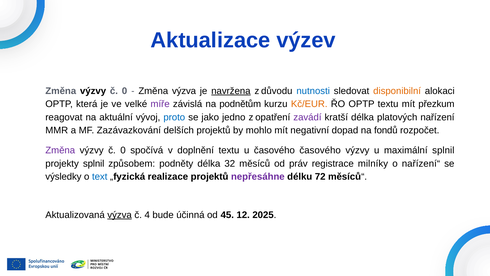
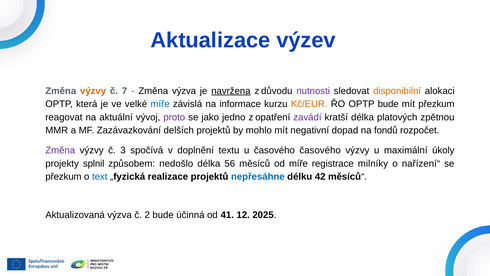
výzvy at (93, 91) colour: black -> orange
0 at (125, 91): 0 -> 7
nutnosti colour: blue -> purple
míře at (160, 104) colour: purple -> blue
podnětům: podnětům -> informace
OPTP textu: textu -> bude
proto colour: blue -> purple
nařízení: nařízení -> zpětnou
0 at (123, 150): 0 -> 3
maximální splnil: splnil -> úkoly
podněty: podněty -> nedošlo
32: 32 -> 56
od práv: práv -> míře
výsledky at (63, 176): výsledky -> přezkum
nepřesáhne colour: purple -> blue
72: 72 -> 42
výzva at (120, 215) underline: present -> none
4: 4 -> 2
45: 45 -> 41
